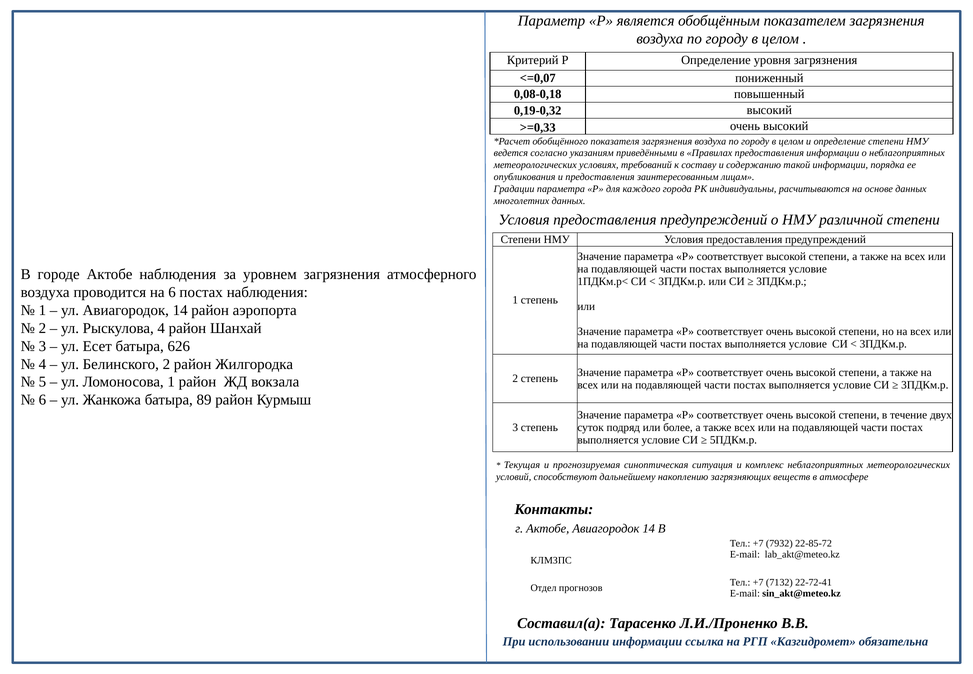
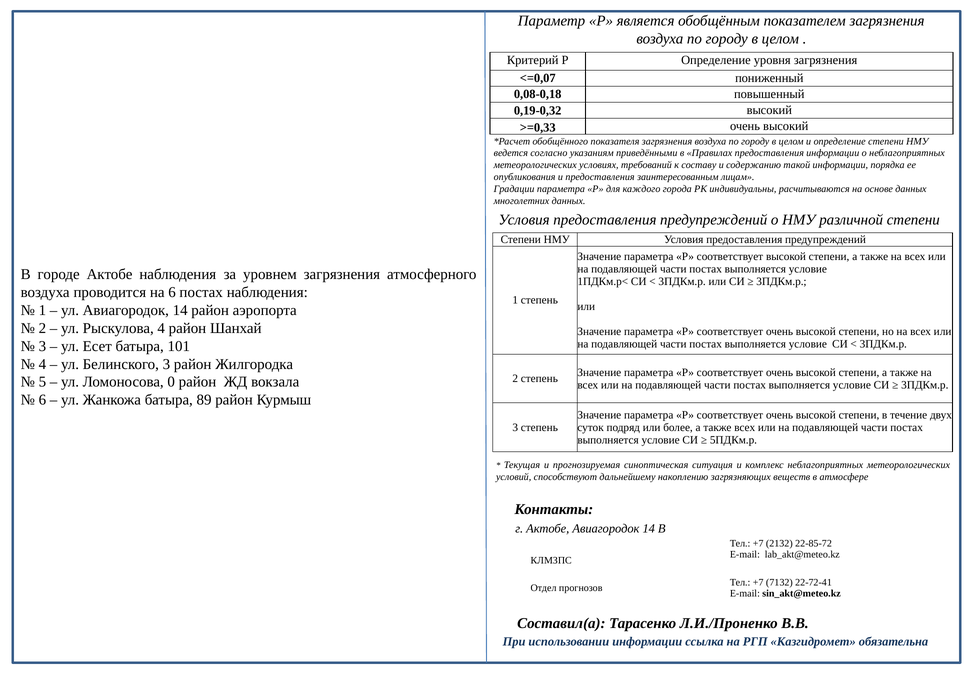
626: 626 -> 101
Белинского 2: 2 -> 3
Ломоносова 1: 1 -> 0
7932: 7932 -> 2132
